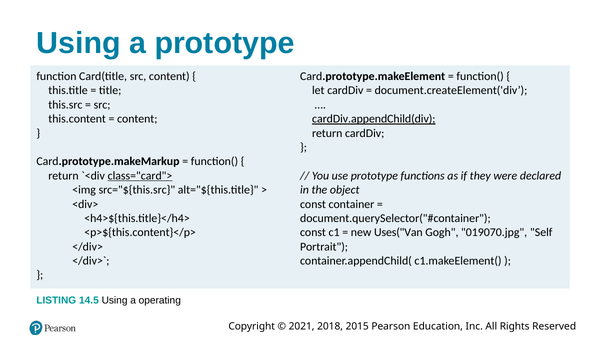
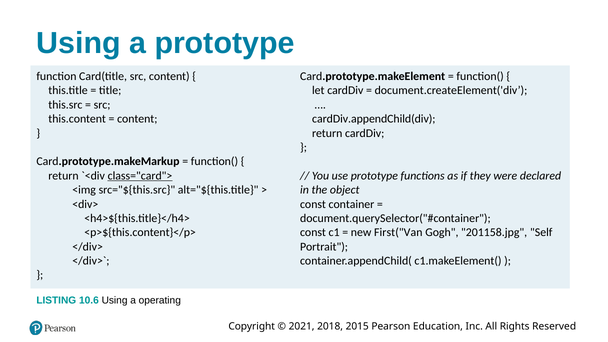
cardDiv.appendChild(div underline: present -> none
Uses("Van: Uses("Van -> First("Van
019070.jpg: 019070.jpg -> 201158.jpg
14.5: 14.5 -> 10.6
